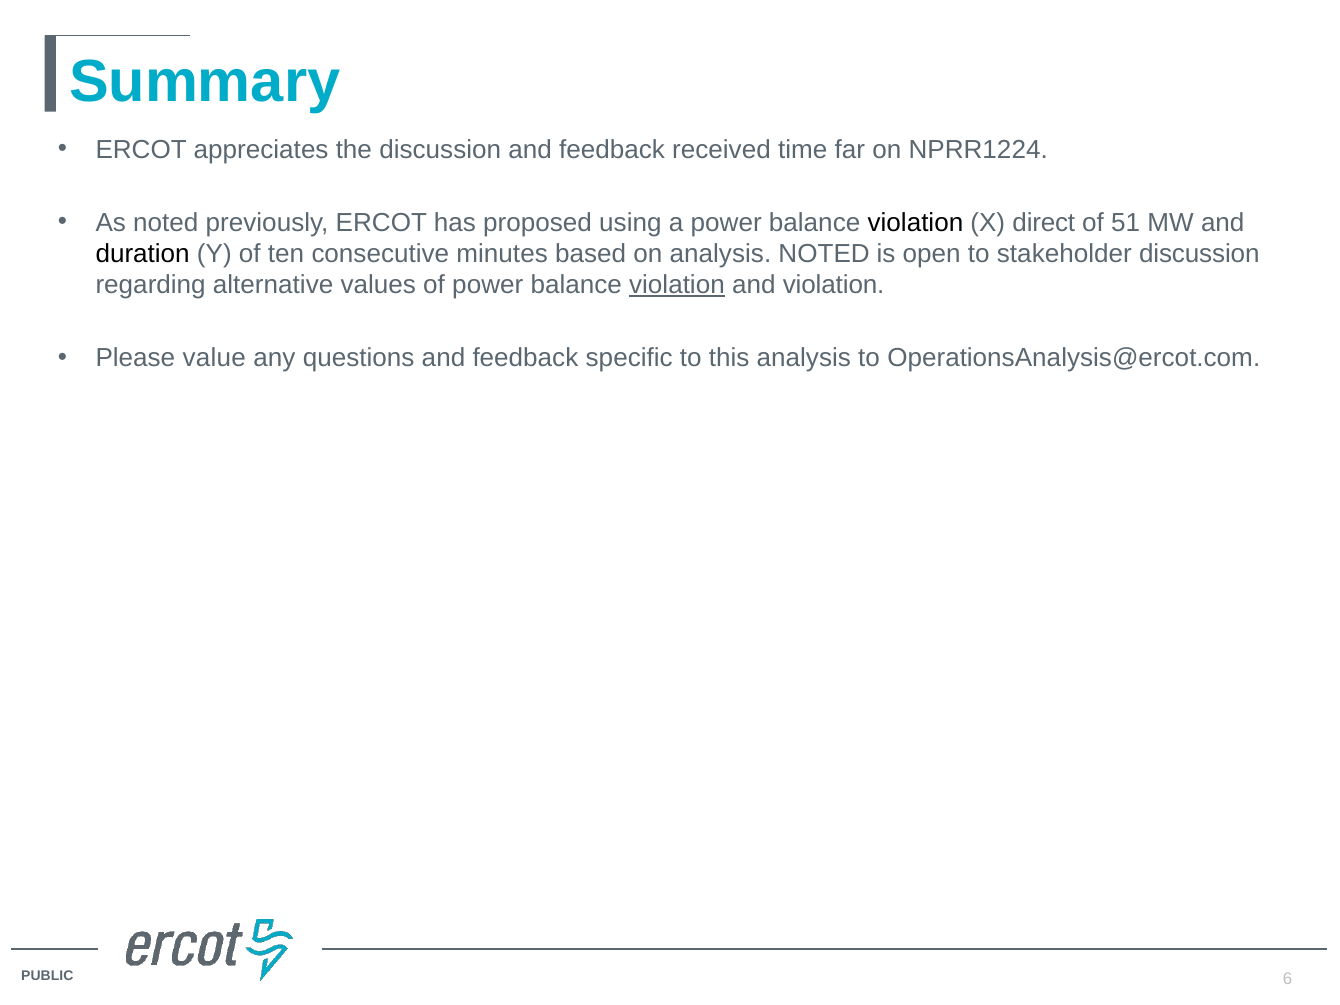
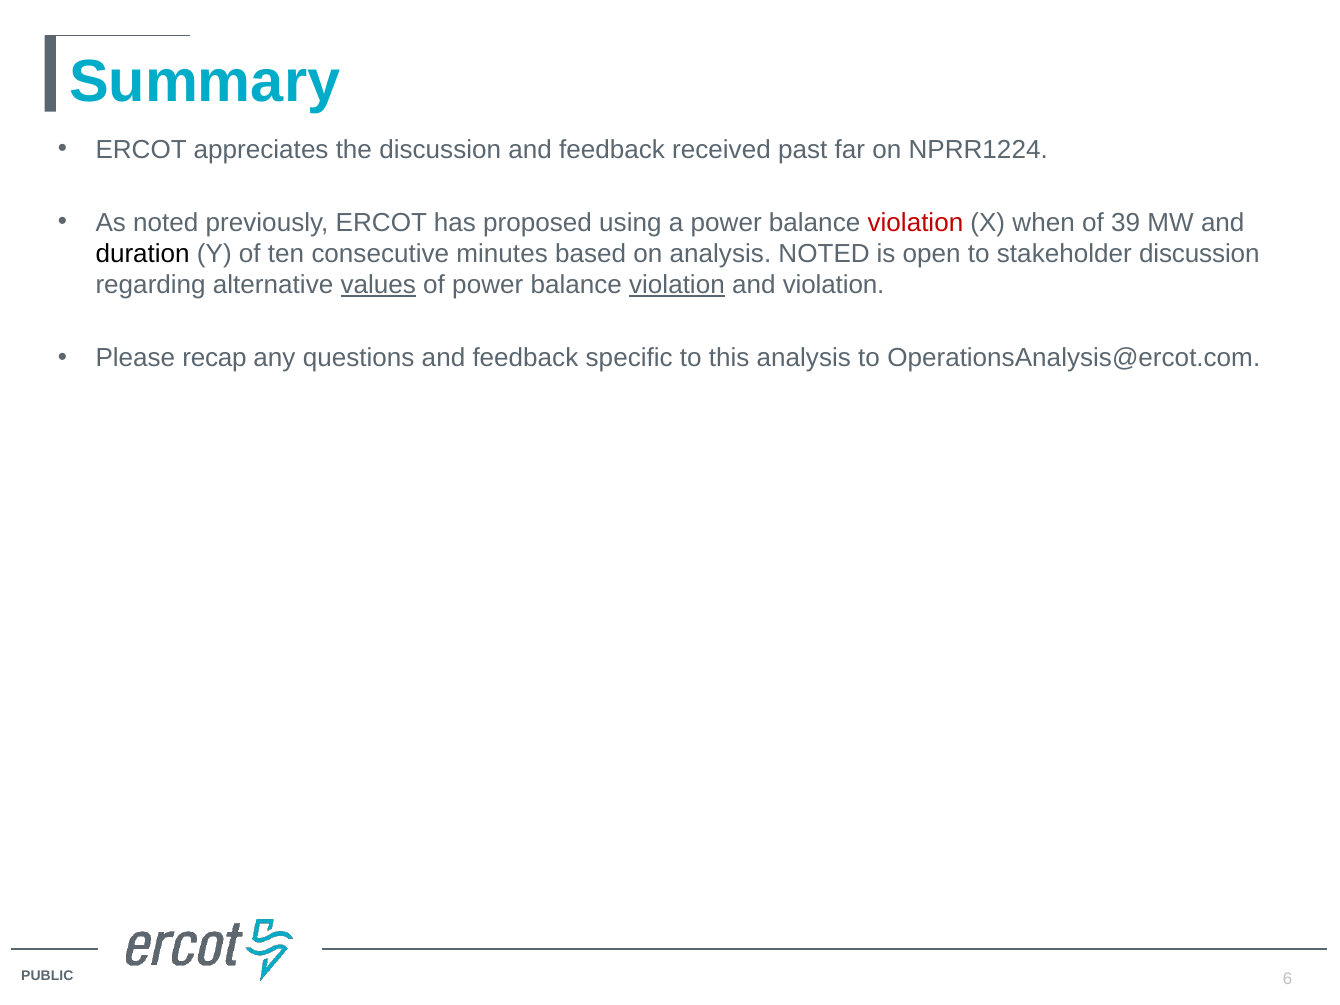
time: time -> past
violation at (915, 222) colour: black -> red
direct: direct -> when
51: 51 -> 39
values underline: none -> present
value: value -> recap
